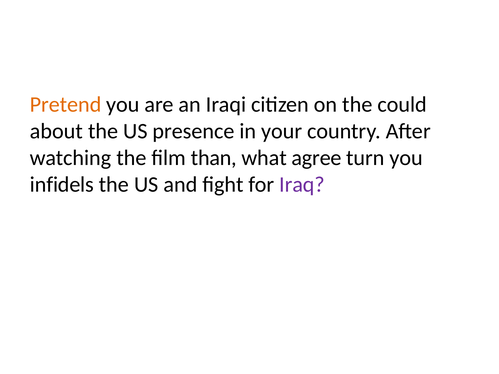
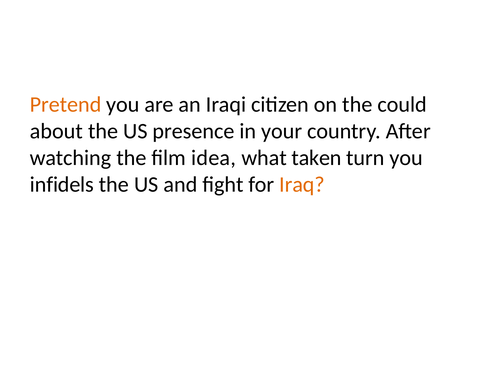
than: than -> idea
agree: agree -> taken
Iraq colour: purple -> orange
